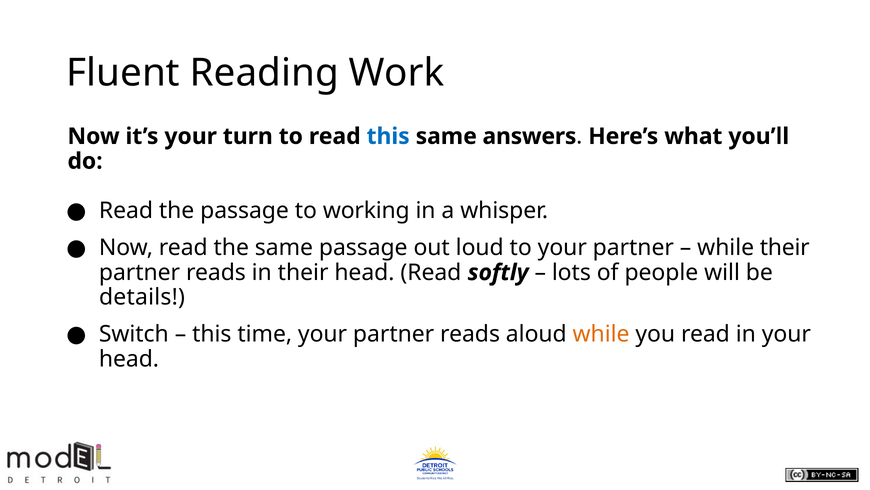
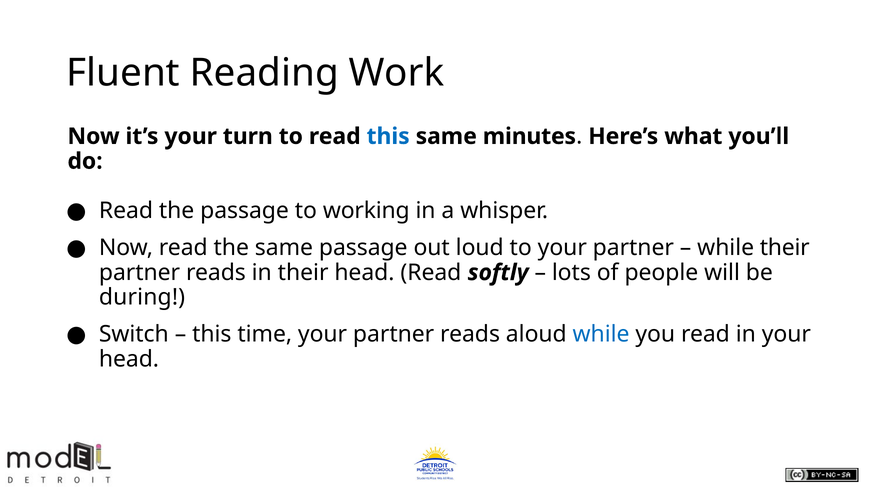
answers: answers -> minutes
details: details -> during
while at (601, 334) colour: orange -> blue
